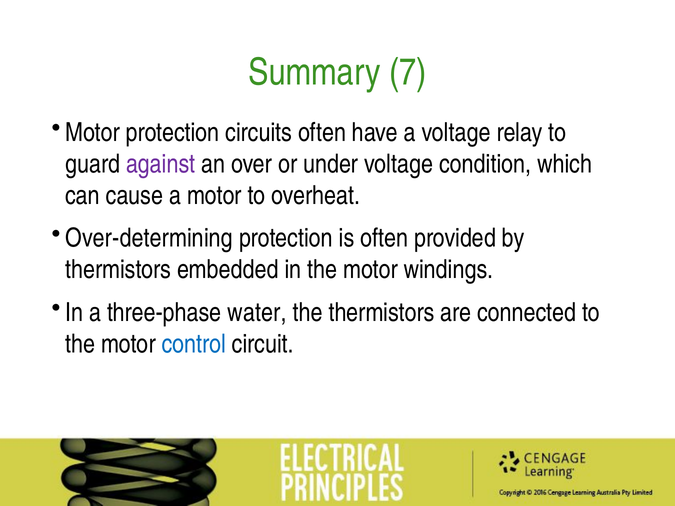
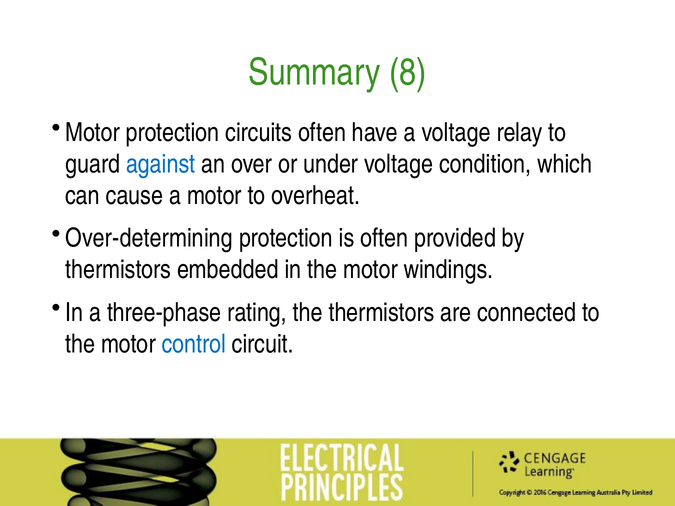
7: 7 -> 8
against colour: purple -> blue
water: water -> rating
